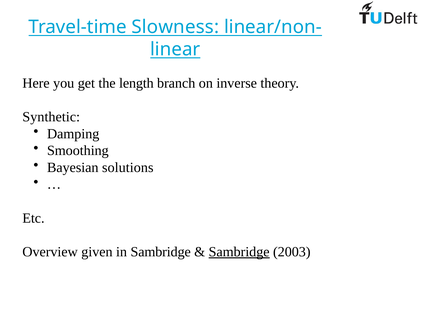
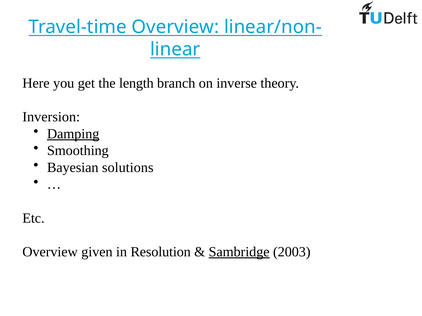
Travel-time Slowness: Slowness -> Overview
Synthetic: Synthetic -> Inversion
Damping underline: none -> present
in Sambridge: Sambridge -> Resolution
